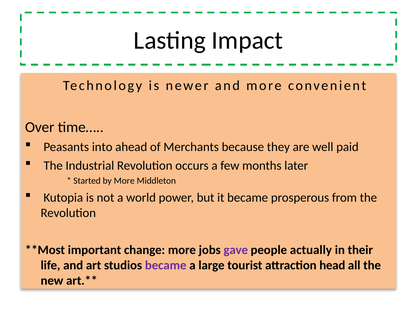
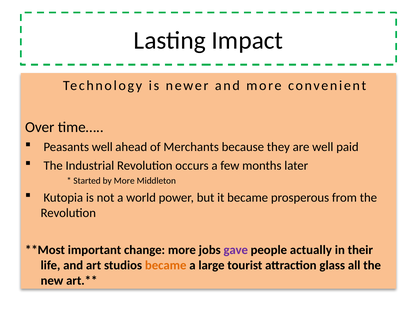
Peasants into: into -> well
became at (166, 265) colour: purple -> orange
head: head -> glass
